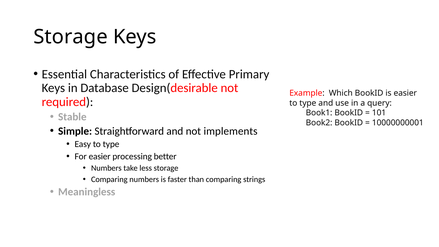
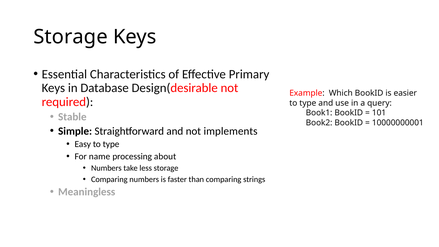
For easier: easier -> name
better: better -> about
